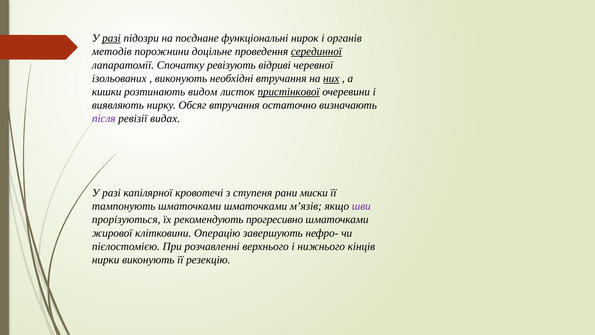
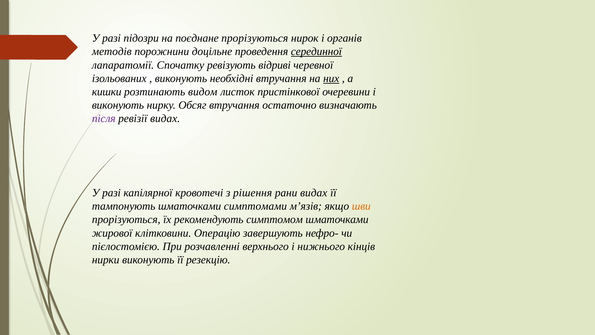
разі at (111, 38) underline: present -> none
поєднане функціональні: функціональні -> прорізуються
пристінкової underline: present -> none
виявляють at (118, 105): виявляють -> виконують
ступеня: ступеня -> рішення
рани миски: миски -> видах
шматочками шматочками: шматочками -> симптомами
шви colour: purple -> orange
прогресивно: прогресивно -> симптомом
